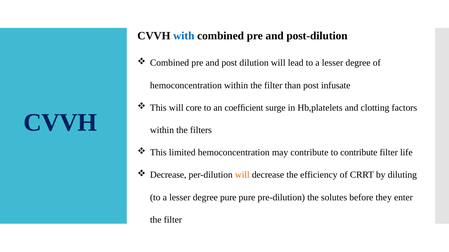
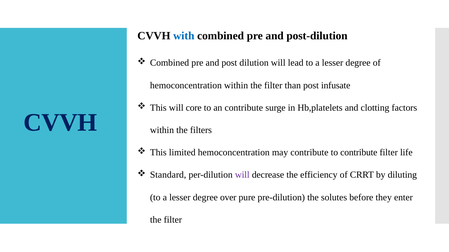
an coefﬁcient: coefﬁcient -> contribute
Decrease at (168, 175): Decrease -> Standard
will at (242, 175) colour: orange -> purple
degree pure: pure -> over
